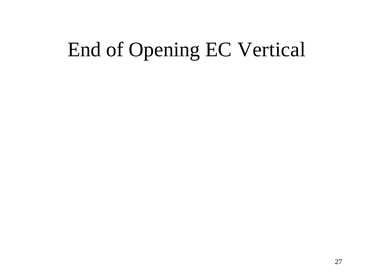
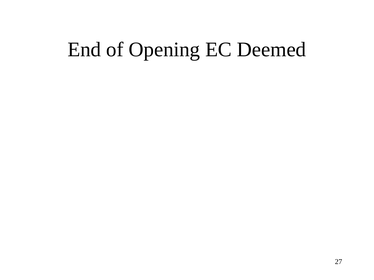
Vertical: Vertical -> Deemed
